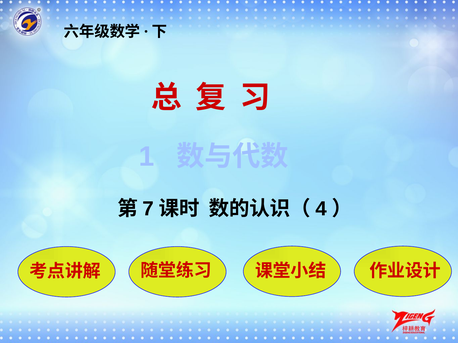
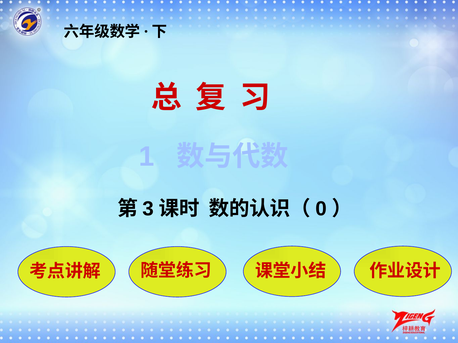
7: 7 -> 3
4: 4 -> 0
